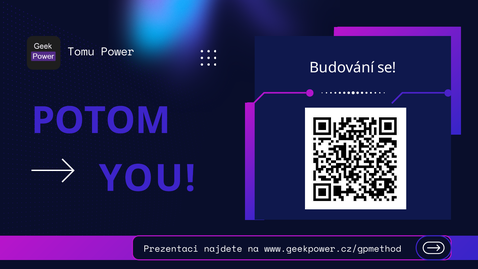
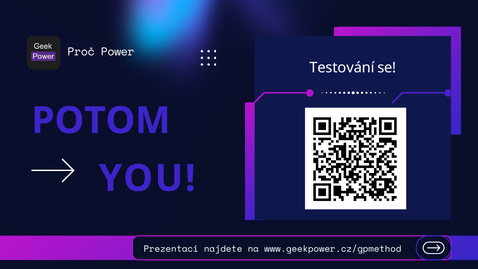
Tomu: Tomu -> Proč
Budování: Budování -> Testování
